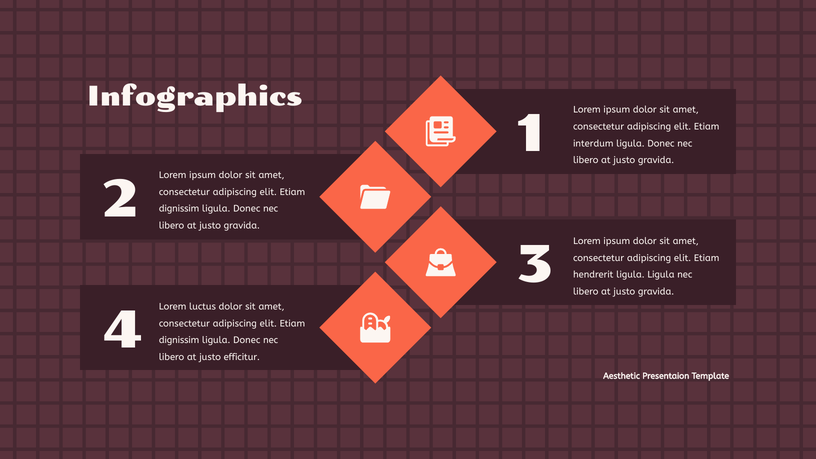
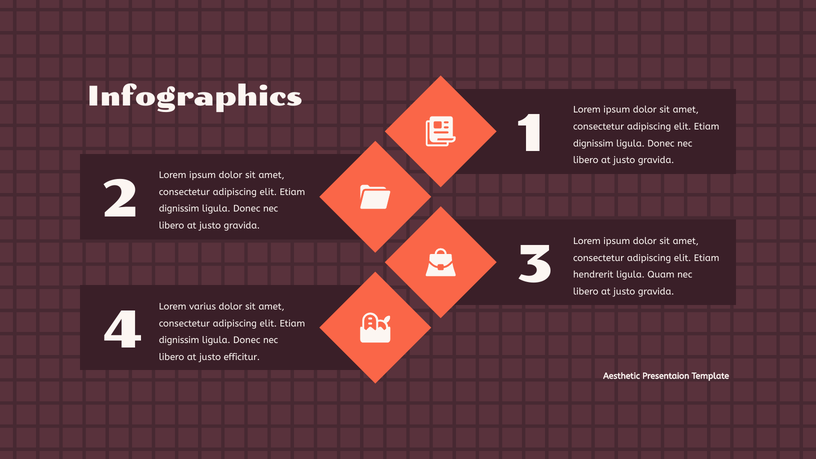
interdum at (593, 143): interdum -> dignissim
ligula Ligula: Ligula -> Quam
luctus: luctus -> varius
